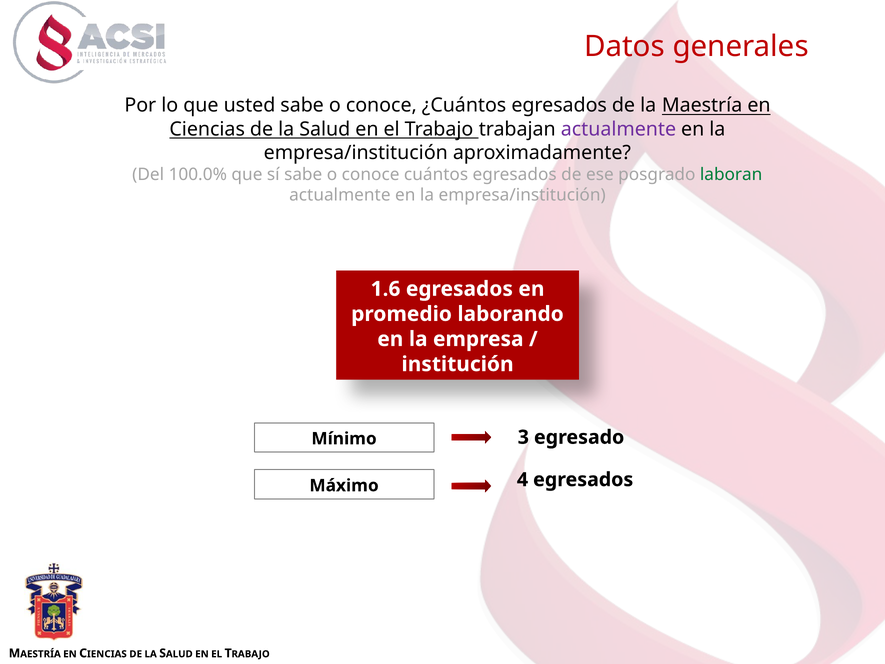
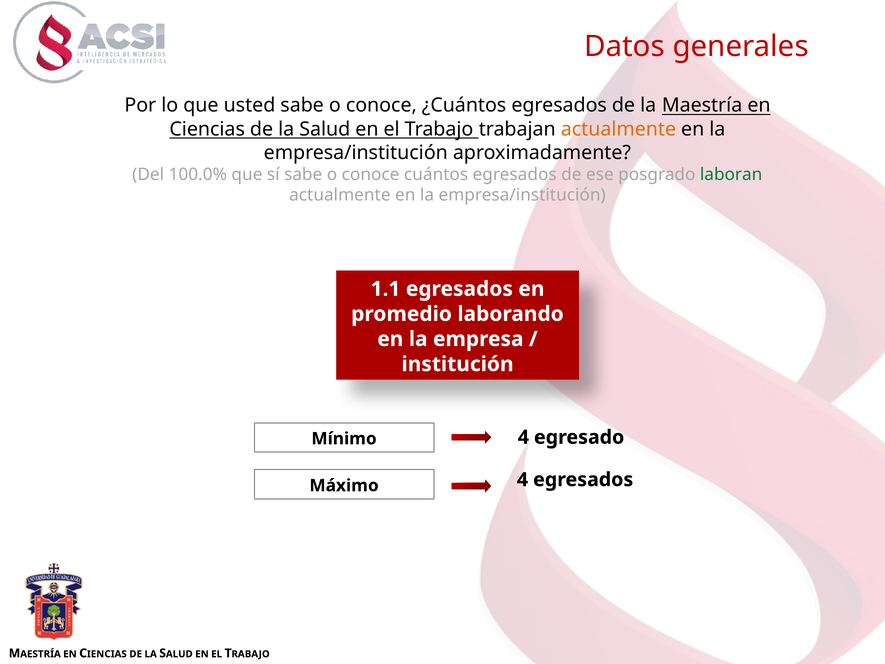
actualmente at (618, 129) colour: purple -> orange
1.6: 1.6 -> 1.1
Mínimo 3: 3 -> 4
